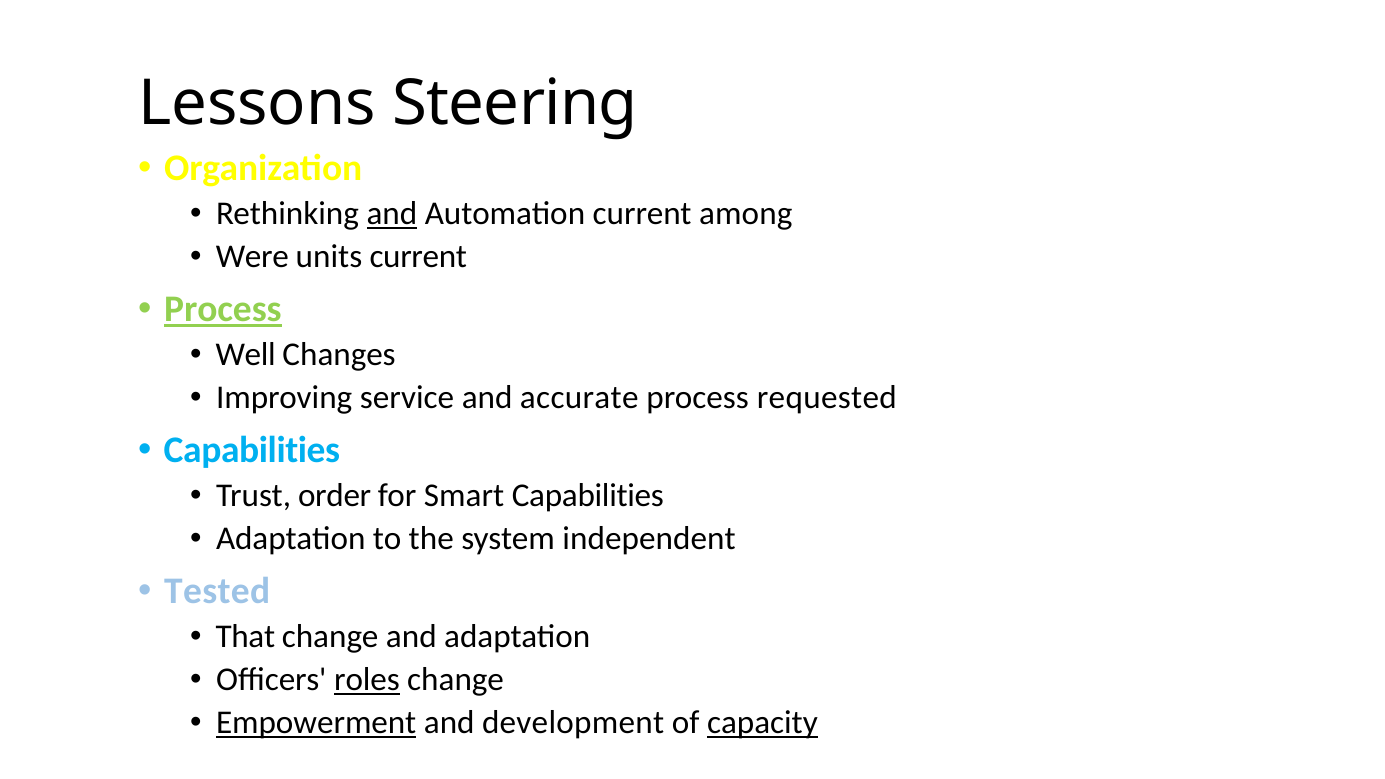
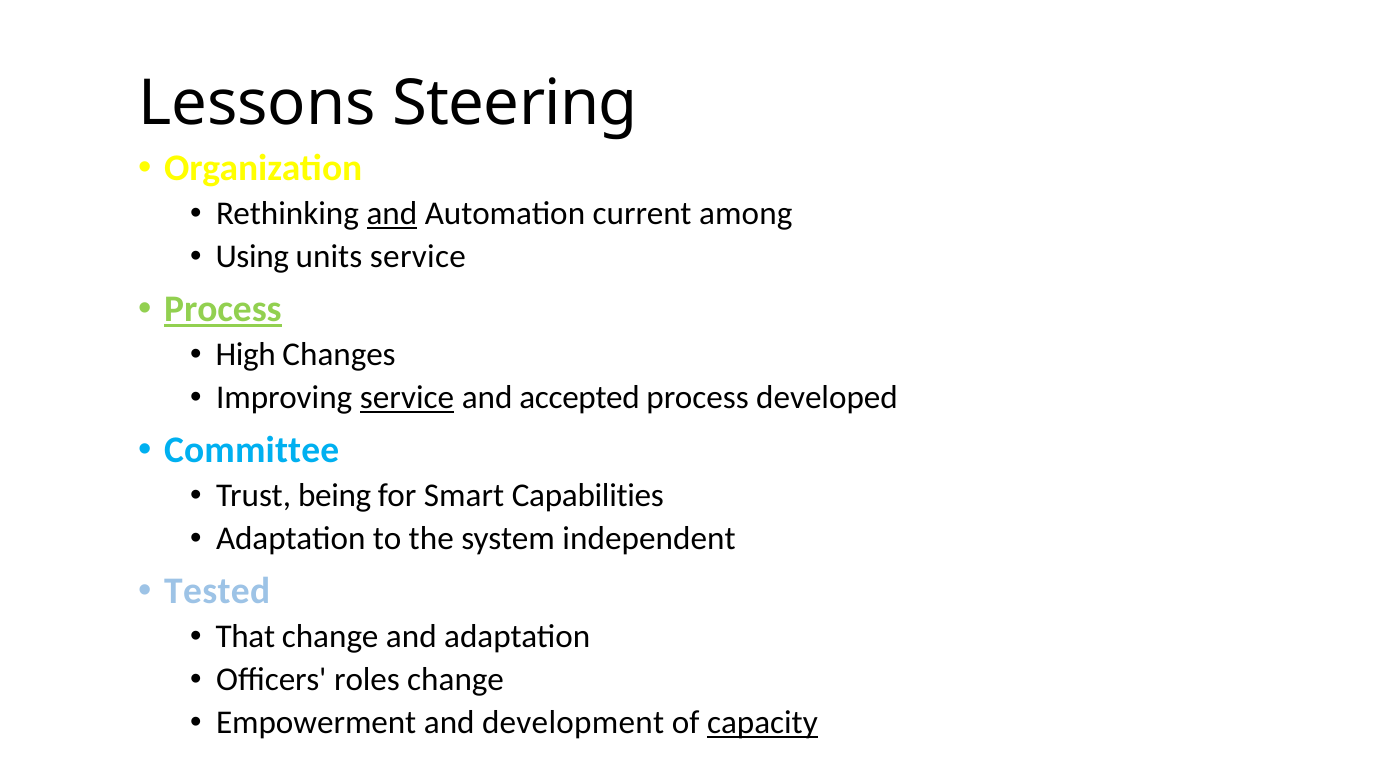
Were: Were -> Using
units current: current -> service
Well: Well -> High
service at (407, 398) underline: none -> present
accurate: accurate -> accepted
requested: requested -> developed
Capabilities at (252, 450): Capabilities -> Committee
order: order -> being
roles underline: present -> none
Empowerment underline: present -> none
